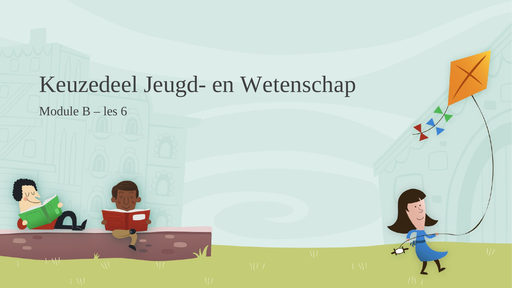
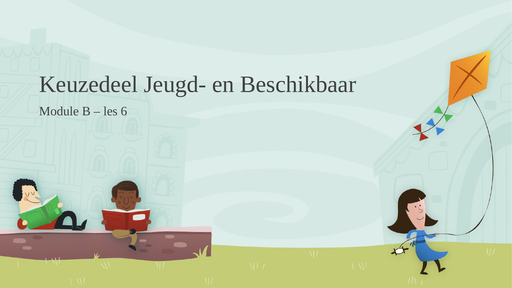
Wetenschap: Wetenschap -> Beschikbaar
